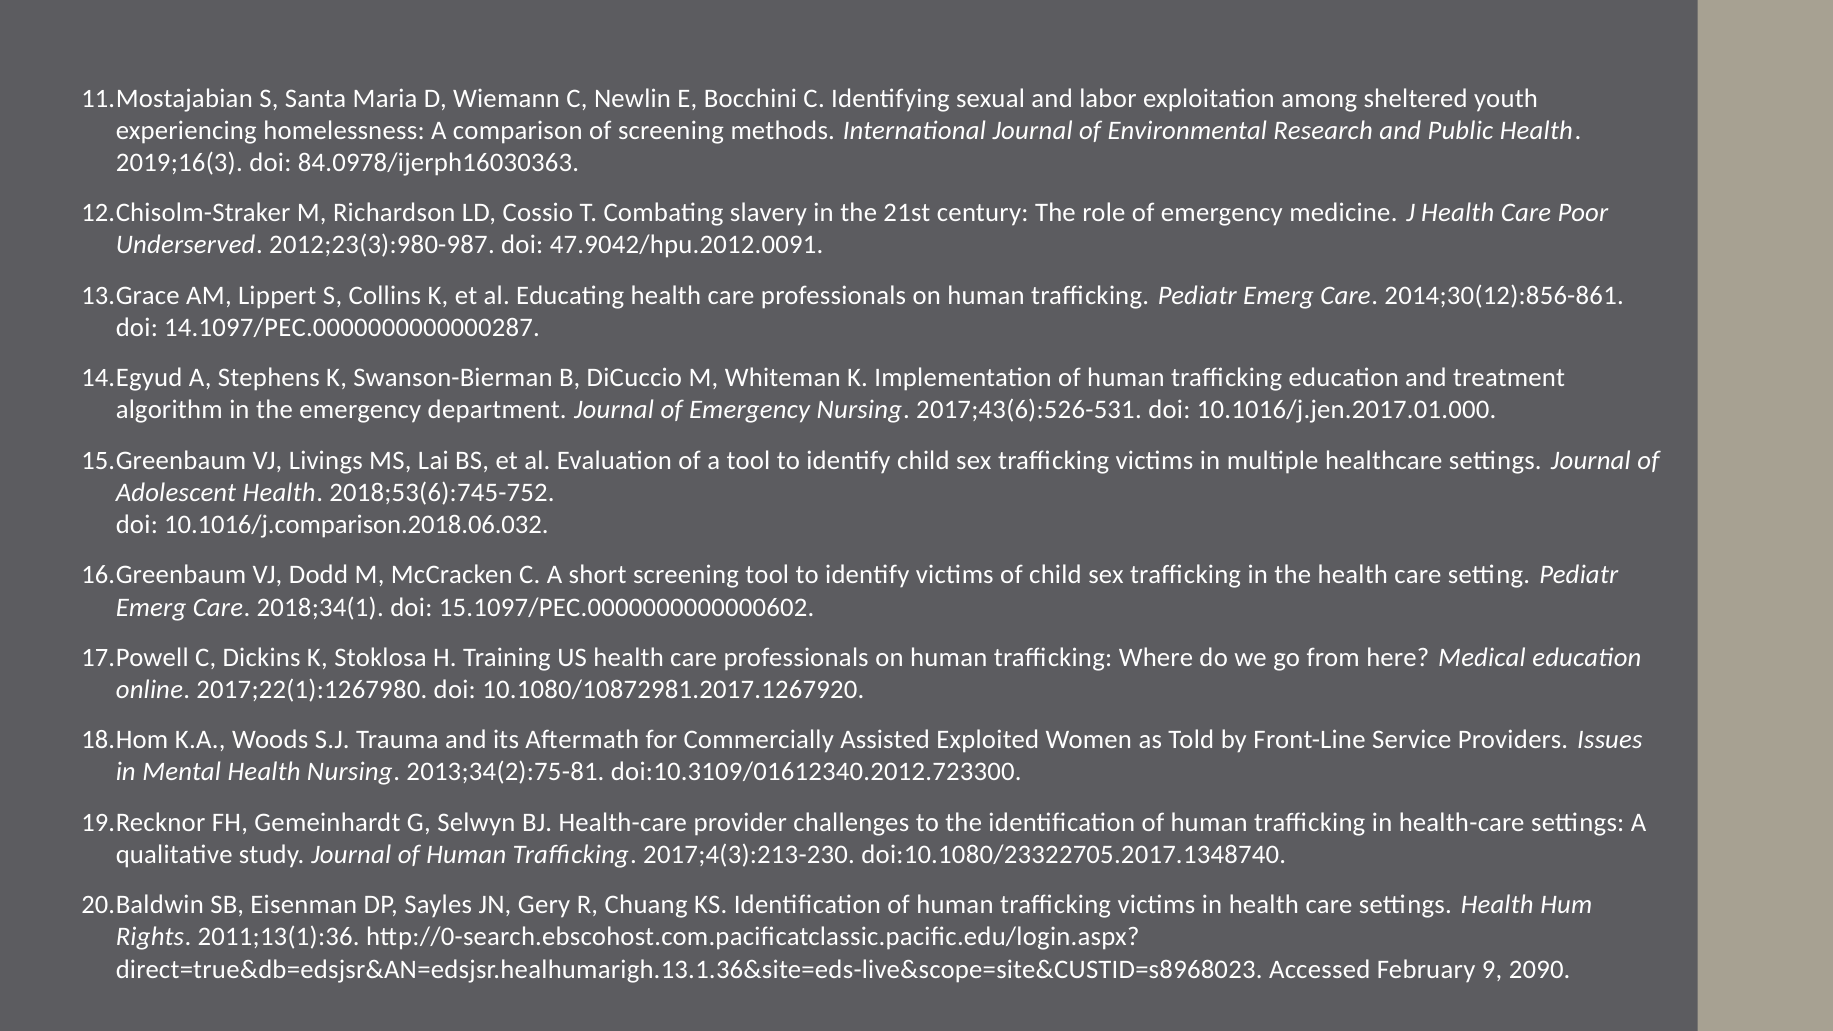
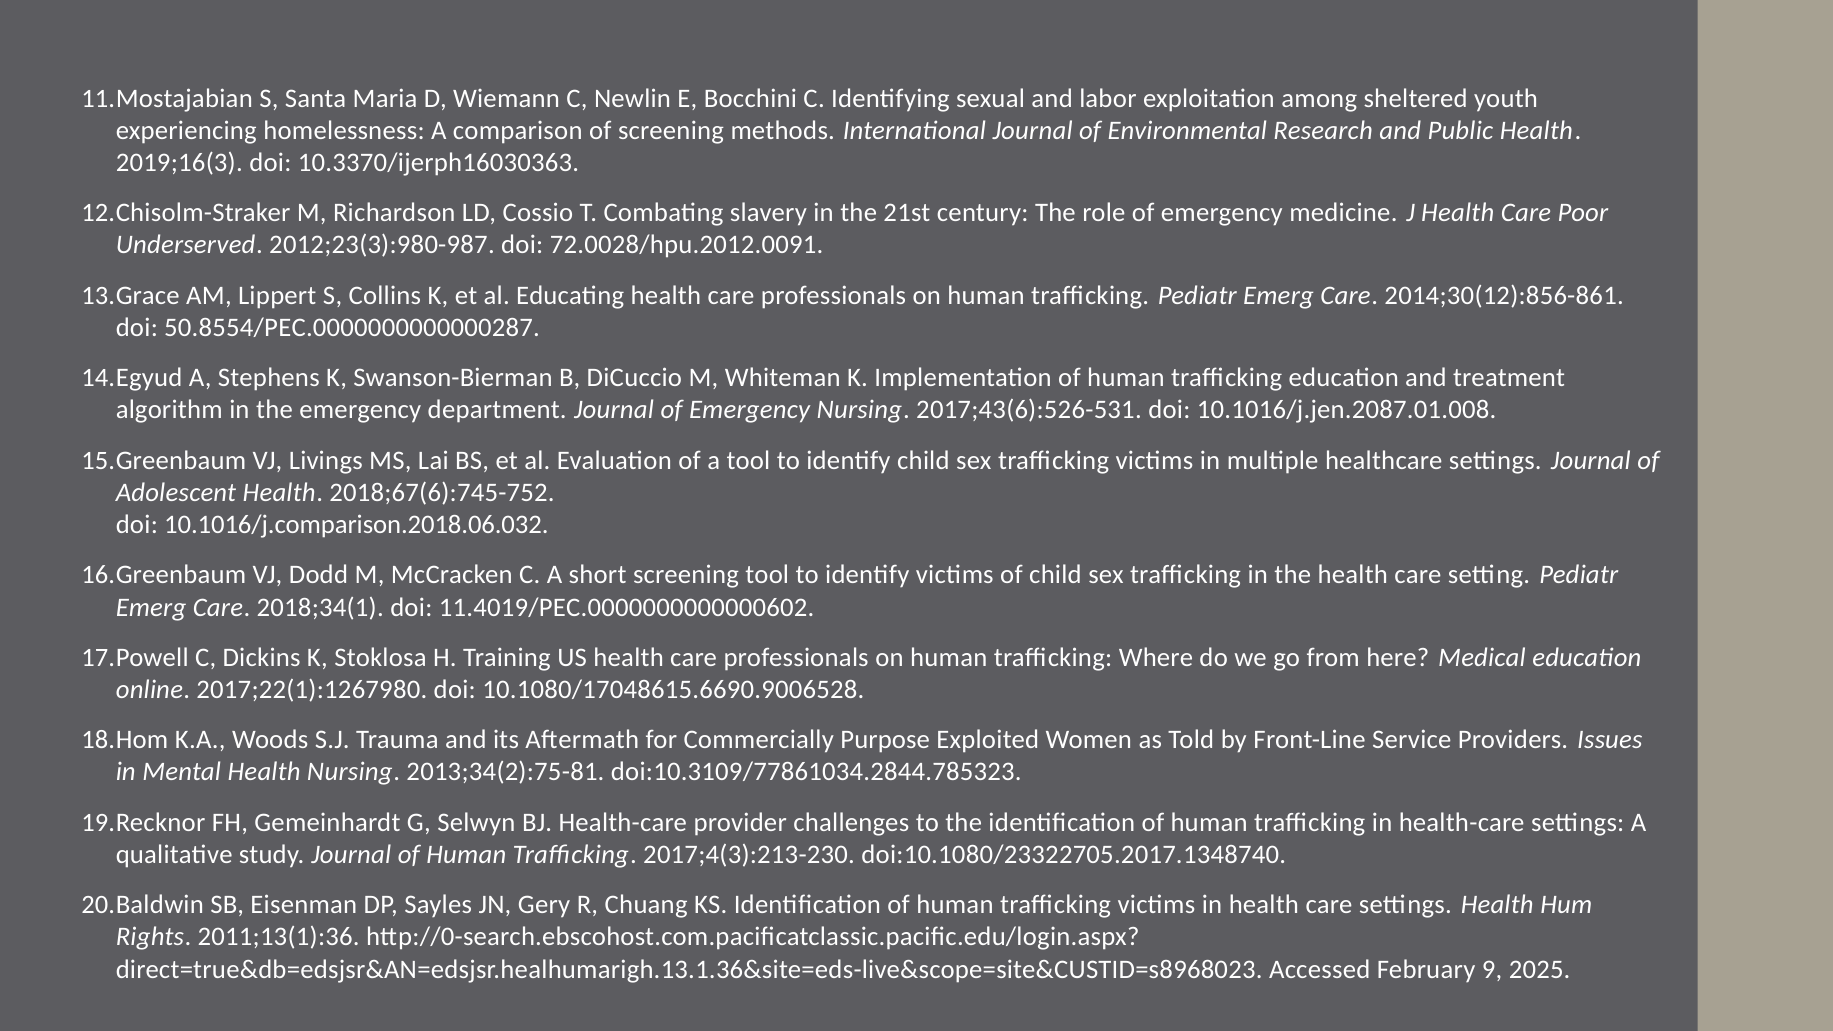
84.0978/ijerph16030363: 84.0978/ijerph16030363 -> 10.3370/ijerph16030363
47.9042/hpu.2012.0091: 47.9042/hpu.2012.0091 -> 72.0028/hpu.2012.0091
14.1097/PEC.0000000000000287: 14.1097/PEC.0000000000000287 -> 50.8554/PEC.0000000000000287
10.1016/j.jen.2017.01.000: 10.1016/j.jen.2017.01.000 -> 10.1016/j.jen.2087.01.008
2018;53(6):745-752: 2018;53(6):745-752 -> 2018;67(6):745-752
15.1097/PEC.0000000000000602: 15.1097/PEC.0000000000000602 -> 11.4019/PEC.0000000000000602
10.1080/10872981.2017.1267920: 10.1080/10872981.2017.1267920 -> 10.1080/17048615.6690.9006528
Assisted: Assisted -> Purpose
doi:10.3109/01612340.2012.723300: doi:10.3109/01612340.2012.723300 -> doi:10.3109/77861034.2844.785323
2090: 2090 -> 2025
